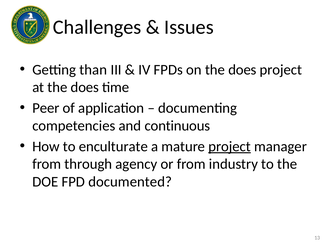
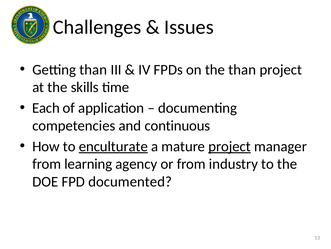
on the does: does -> than
at the does: does -> skills
Peer: Peer -> Each
enculturate underline: none -> present
through: through -> learning
